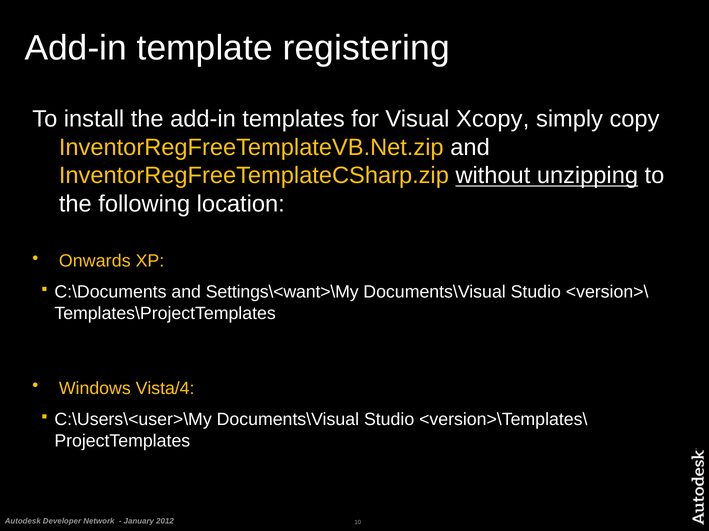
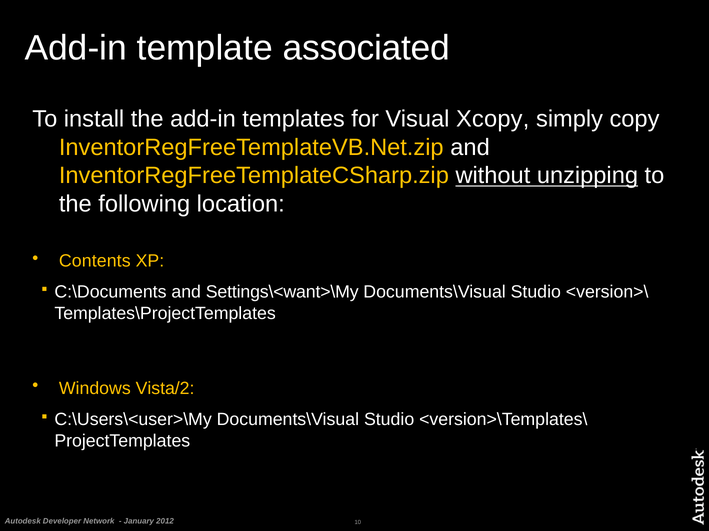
registering: registering -> associated
Onwards: Onwards -> Contents
Vista/4: Vista/4 -> Vista/2
